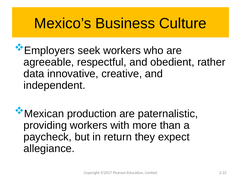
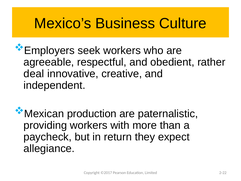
data: data -> deal
